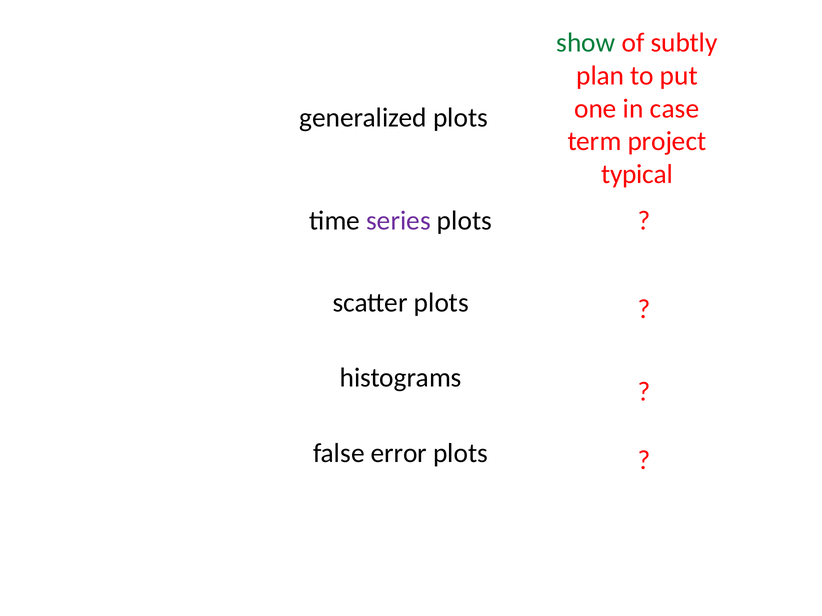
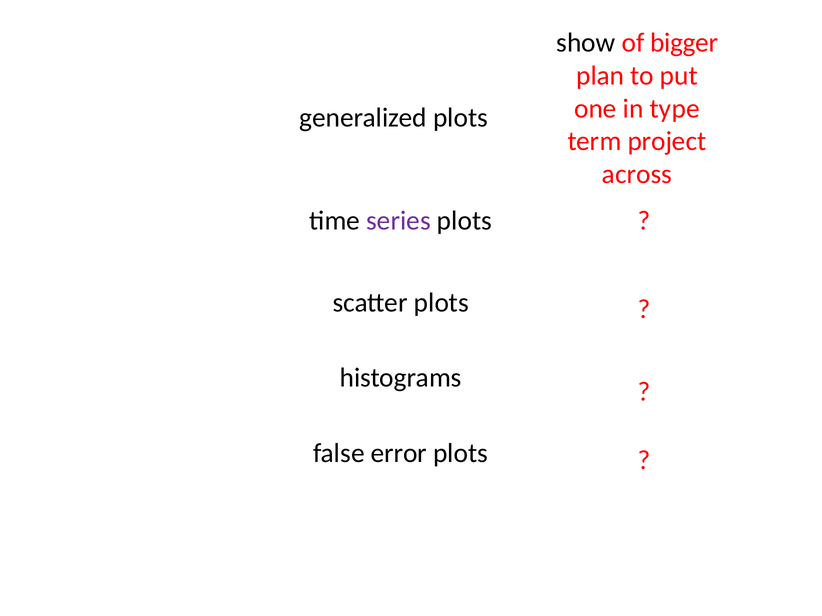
show colour: green -> black
subtly: subtly -> bigger
case: case -> type
typical: typical -> across
